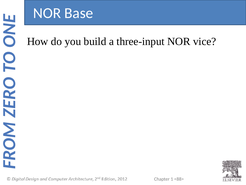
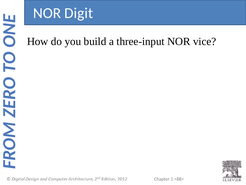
Base: Base -> Digit
